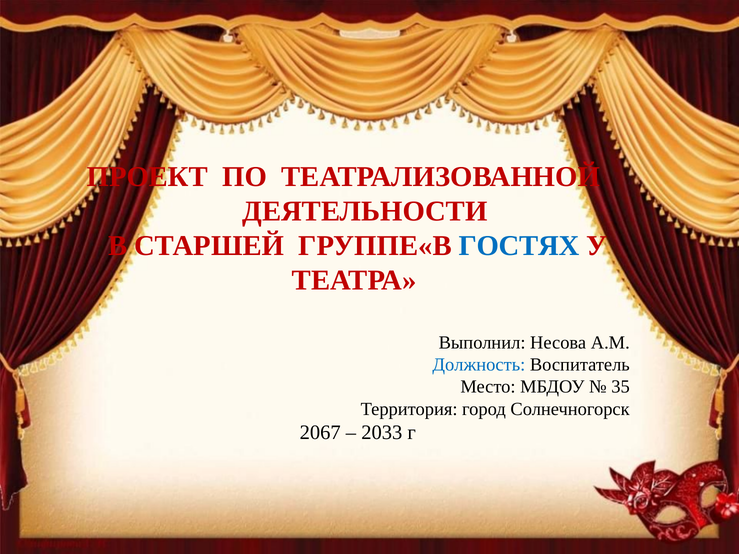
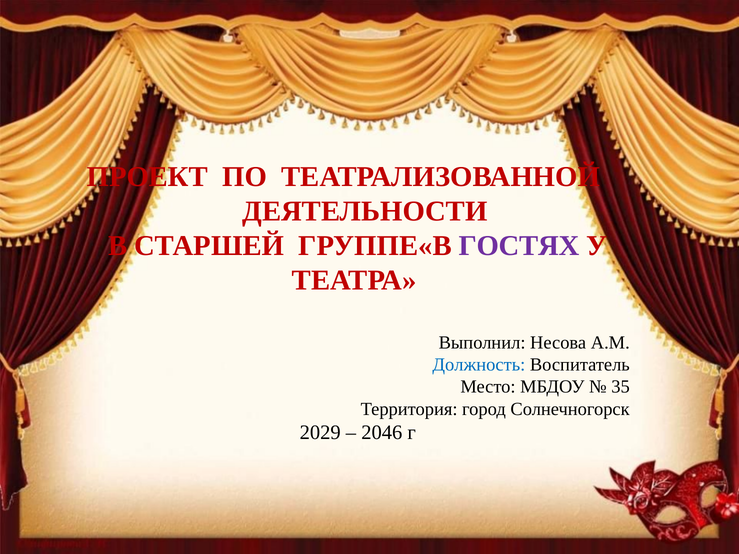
ГОСТЯХ colour: blue -> purple
2067: 2067 -> 2029
2033: 2033 -> 2046
